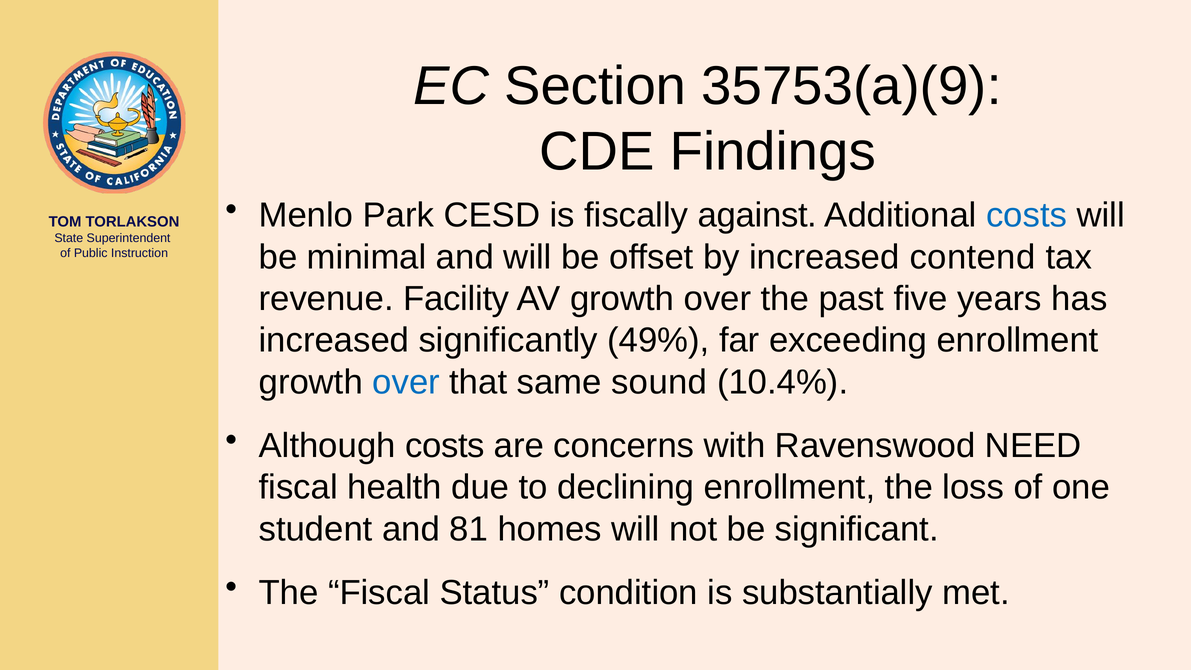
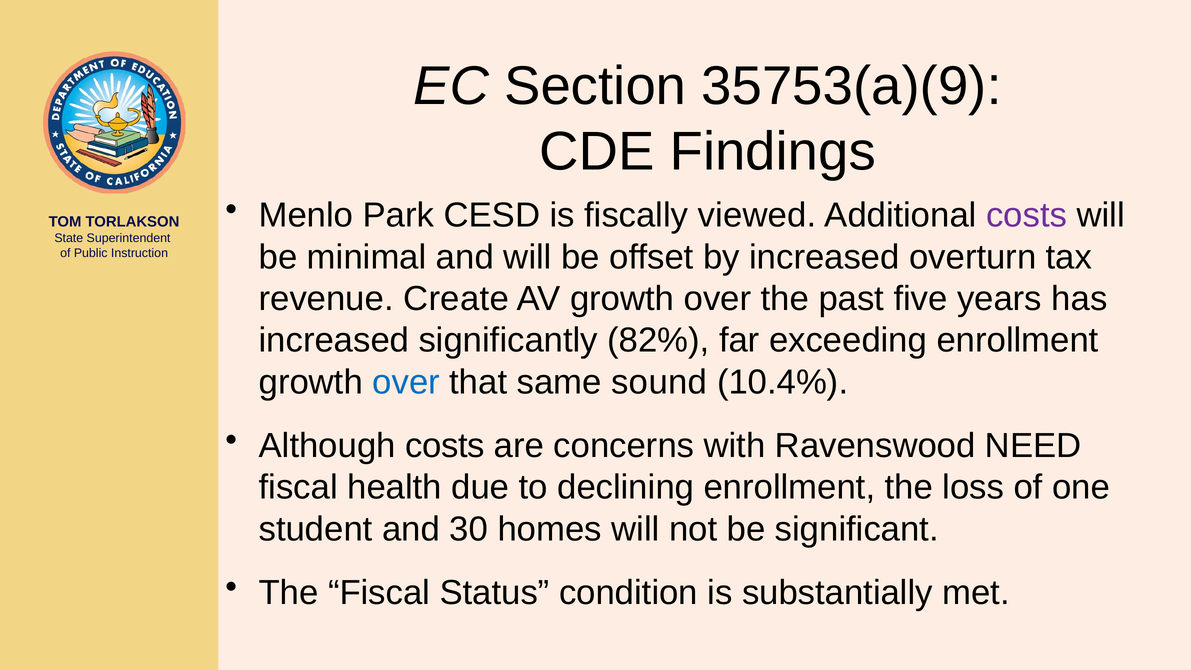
against: against -> viewed
costs at (1027, 215) colour: blue -> purple
contend: contend -> overturn
Facility: Facility -> Create
49%: 49% -> 82%
81: 81 -> 30
